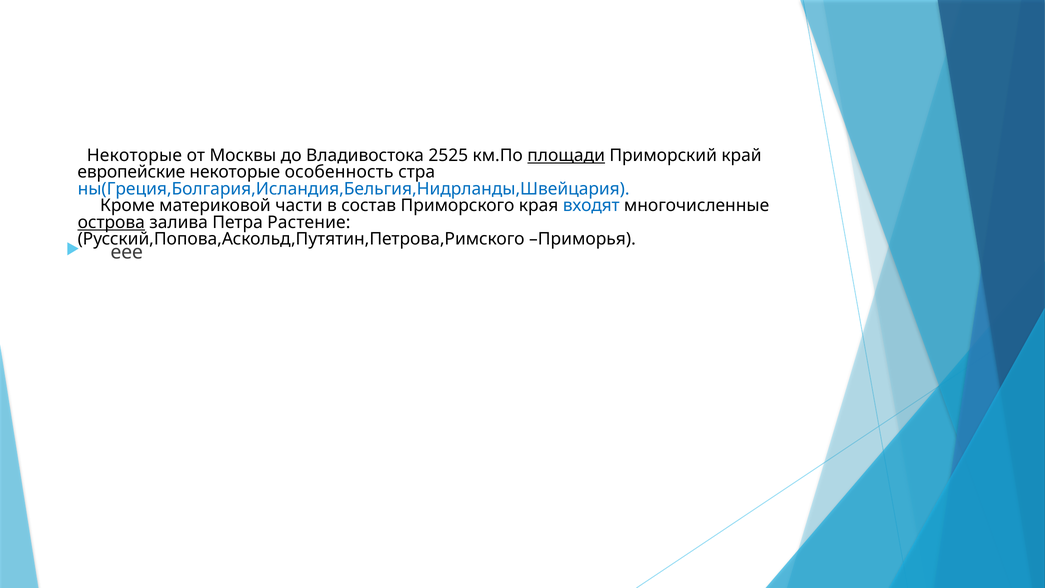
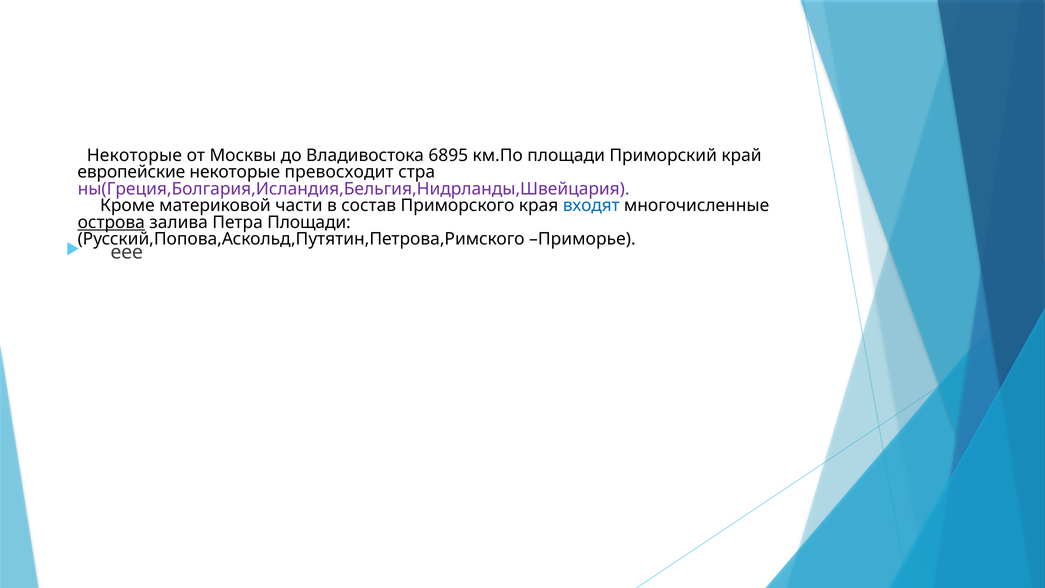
2525: 2525 -> 6895
площади at (566, 155) underline: present -> none
особенность: особенность -> превосходит
ны(Греция,Болгария,Исландия,Бельгия,Нидрланды,Швейцария colour: blue -> purple
Петра Растение: Растение -> Площади
Приморья: Приморья -> Приморье
